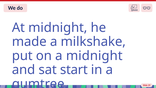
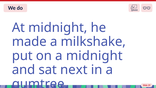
start: start -> next
